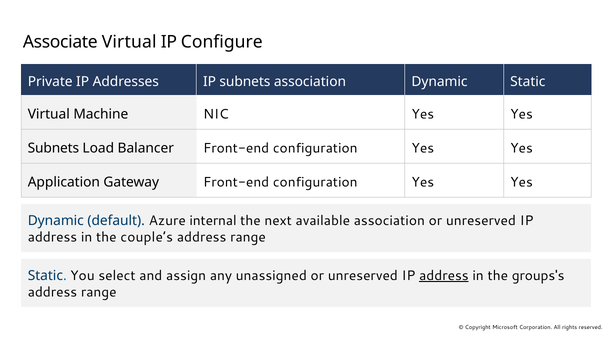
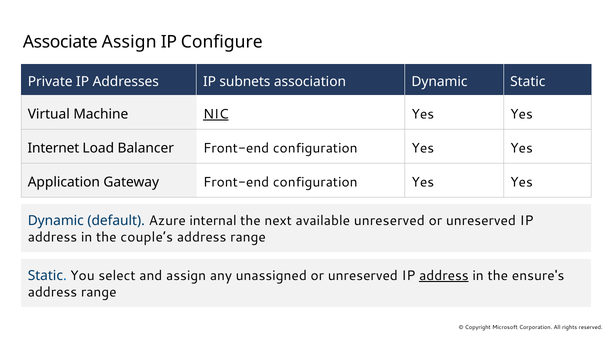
Associate Virtual: Virtual -> Assign
NIC underline: none -> present
Subnets at (53, 148): Subnets -> Internet
available association: association -> unreserved
groups's: groups's -> ensure's
